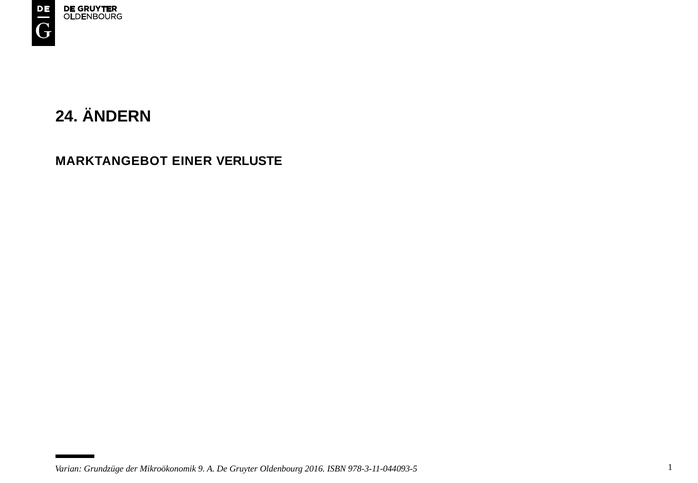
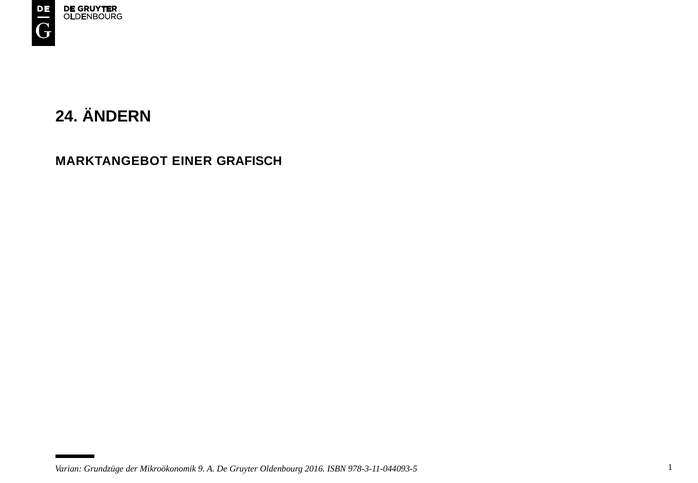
VERLUSTE: VERLUSTE -> GRAFISCH
